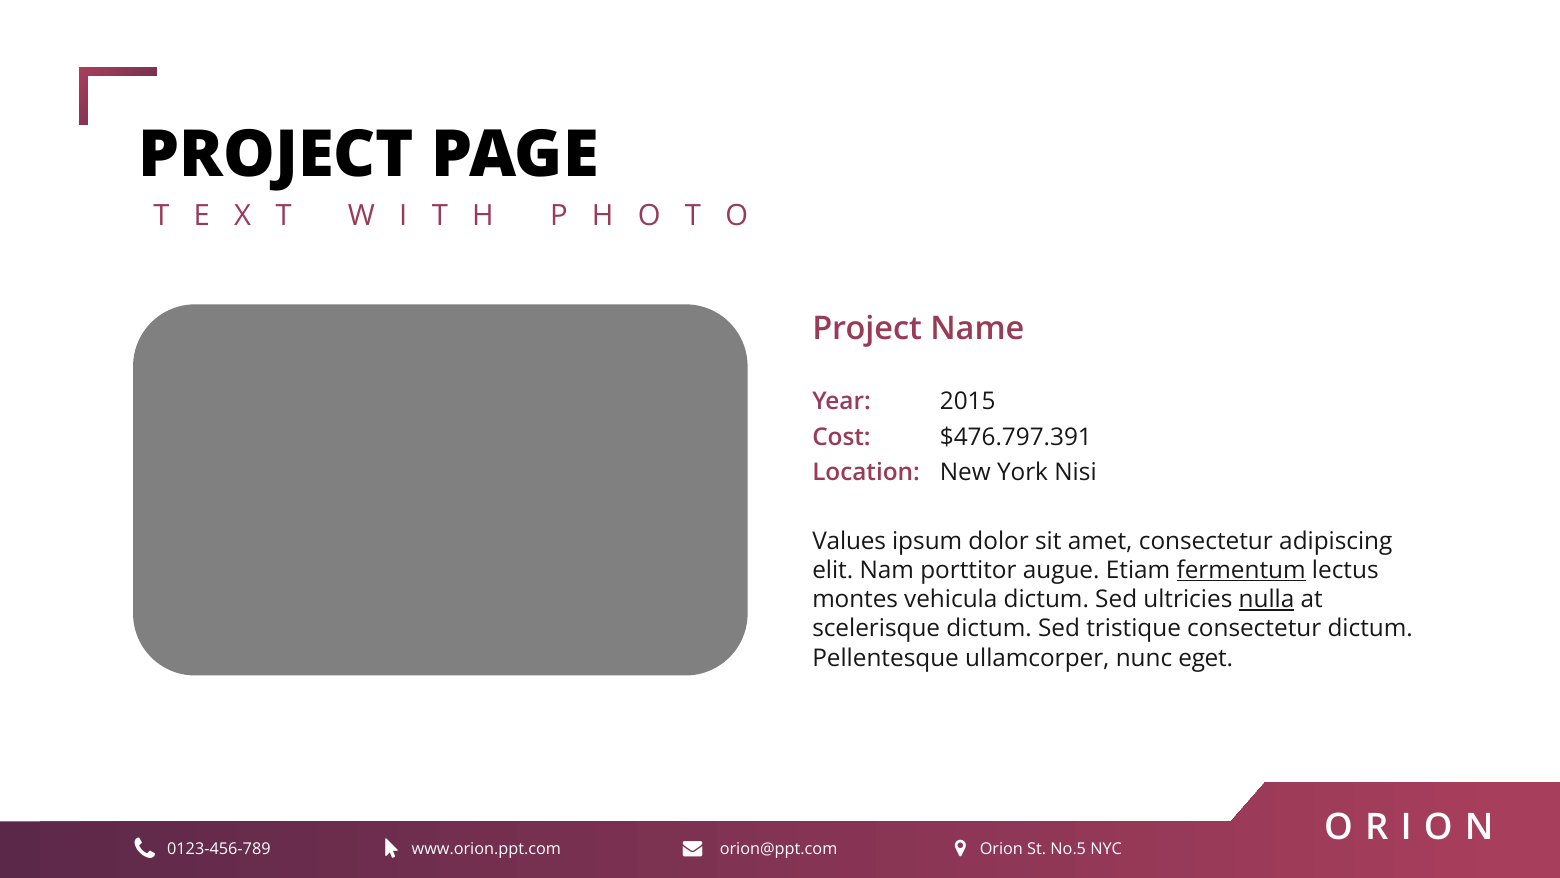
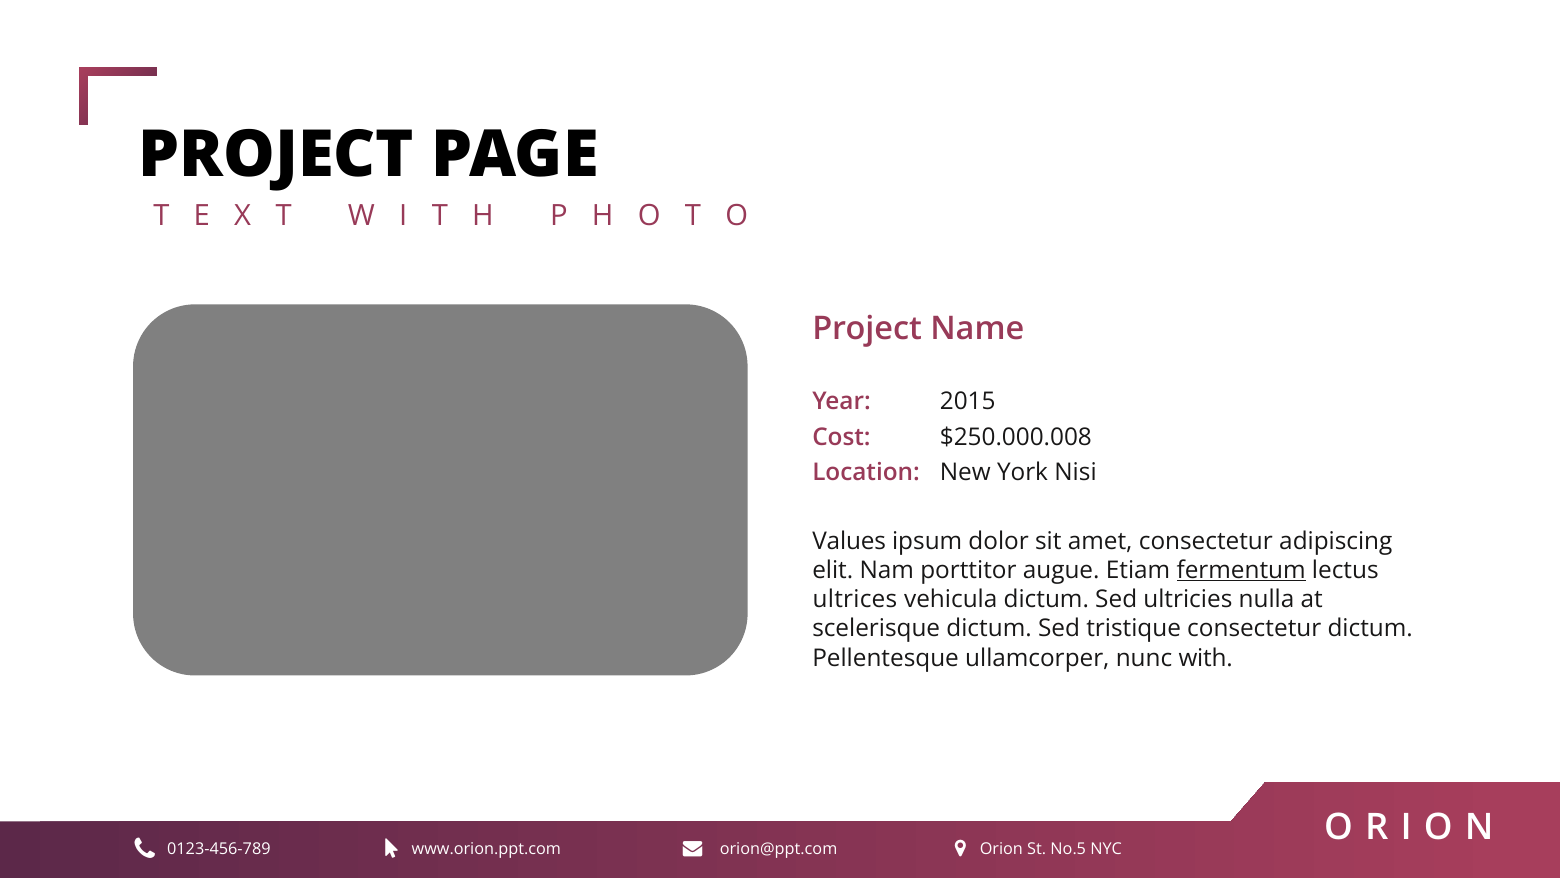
$476.797.391: $476.797.391 -> $250.000.008
montes: montes -> ultrices
nulla underline: present -> none
eget: eget -> with
